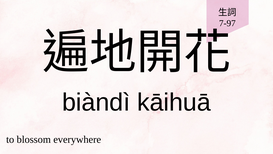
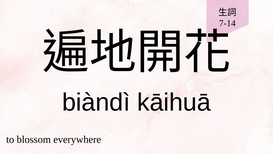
7-97: 7-97 -> 7-14
